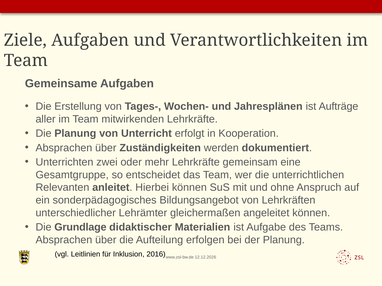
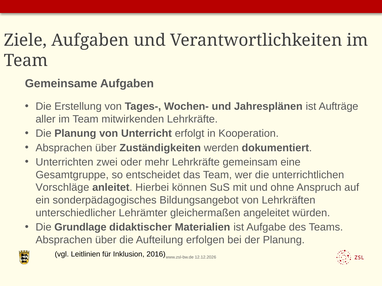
Relevanten: Relevanten -> Vorschläge
angeleitet können: können -> würden
